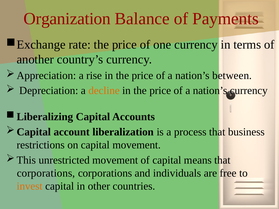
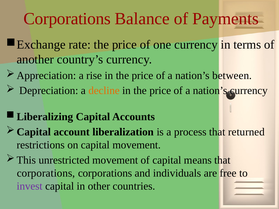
Organization at (67, 19): Organization -> Corporations
business: business -> returned
invest colour: orange -> purple
